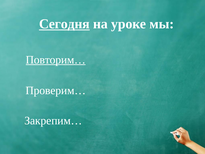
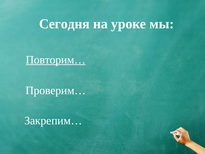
Сегодня underline: present -> none
